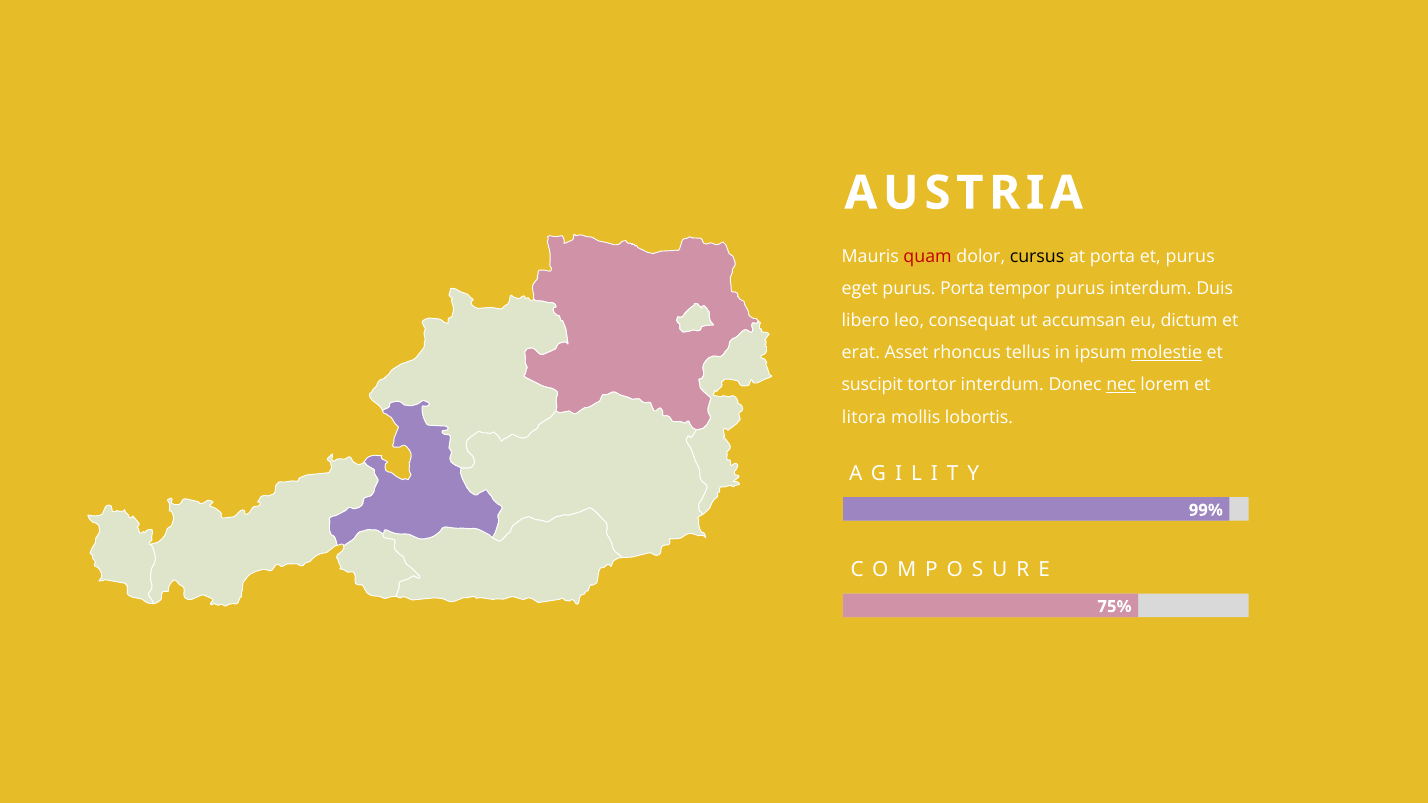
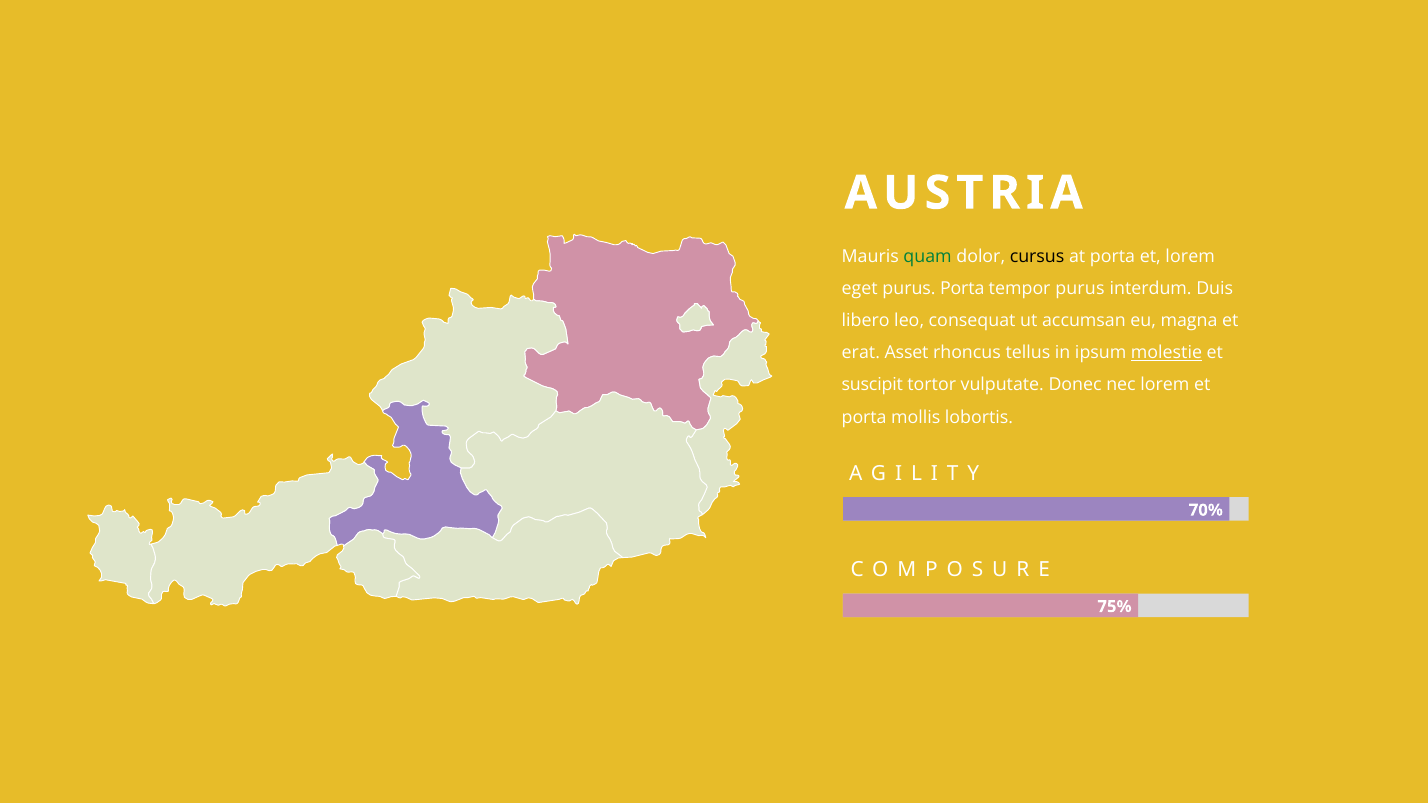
quam colour: red -> green
et purus: purus -> lorem
dictum: dictum -> magna
tortor interdum: interdum -> vulputate
nec underline: present -> none
litora at (864, 417): litora -> porta
99%: 99% -> 70%
